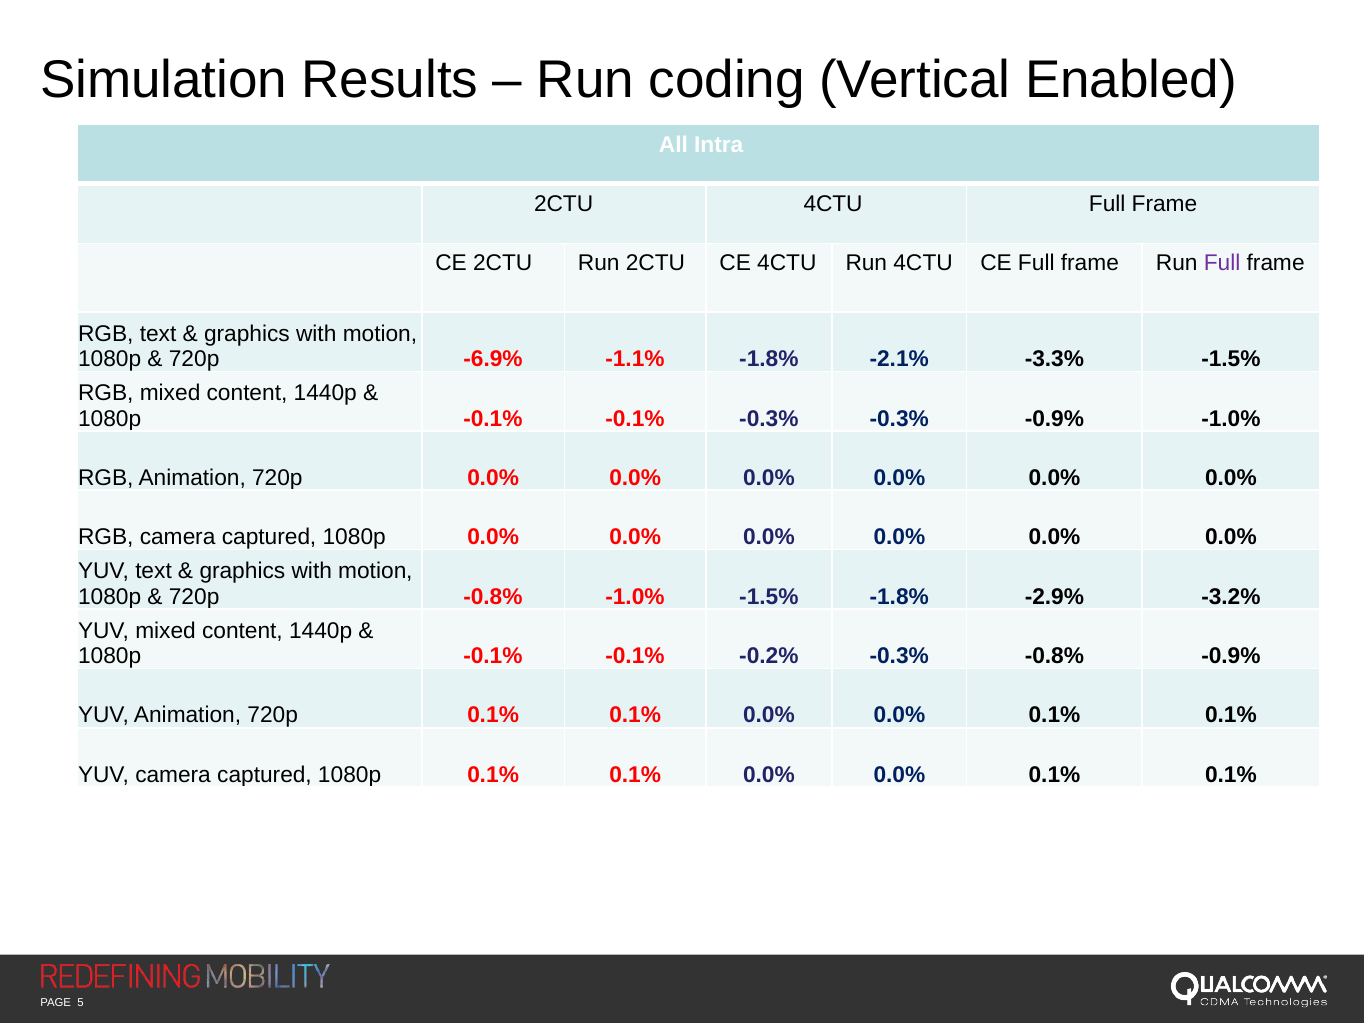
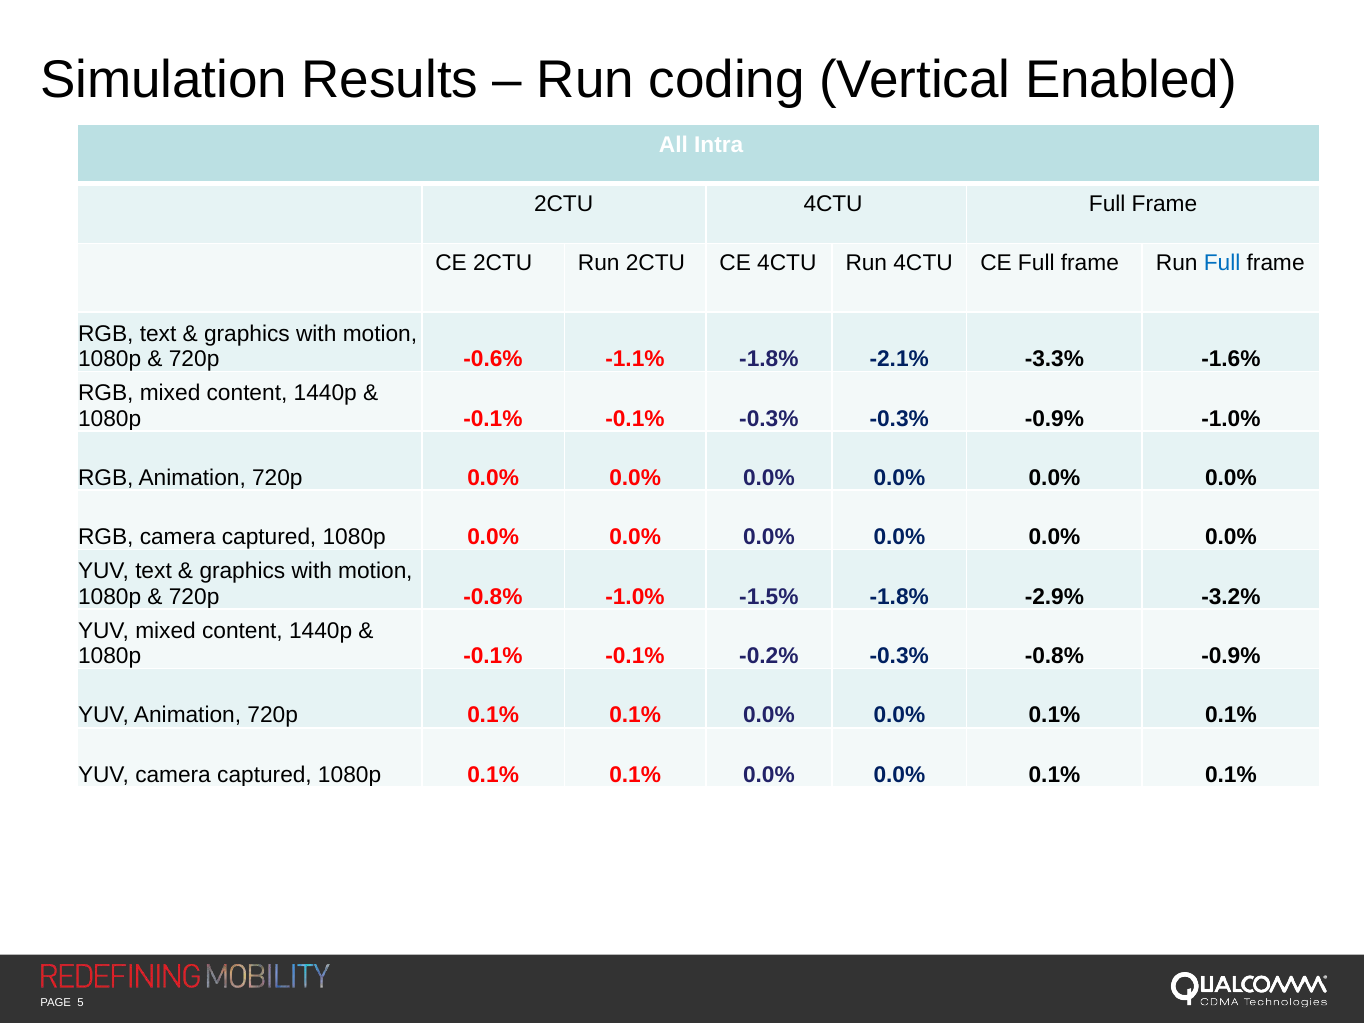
Full at (1222, 263) colour: purple -> blue
-6.9%: -6.9% -> -0.6%
-3.3% -1.5%: -1.5% -> -1.6%
